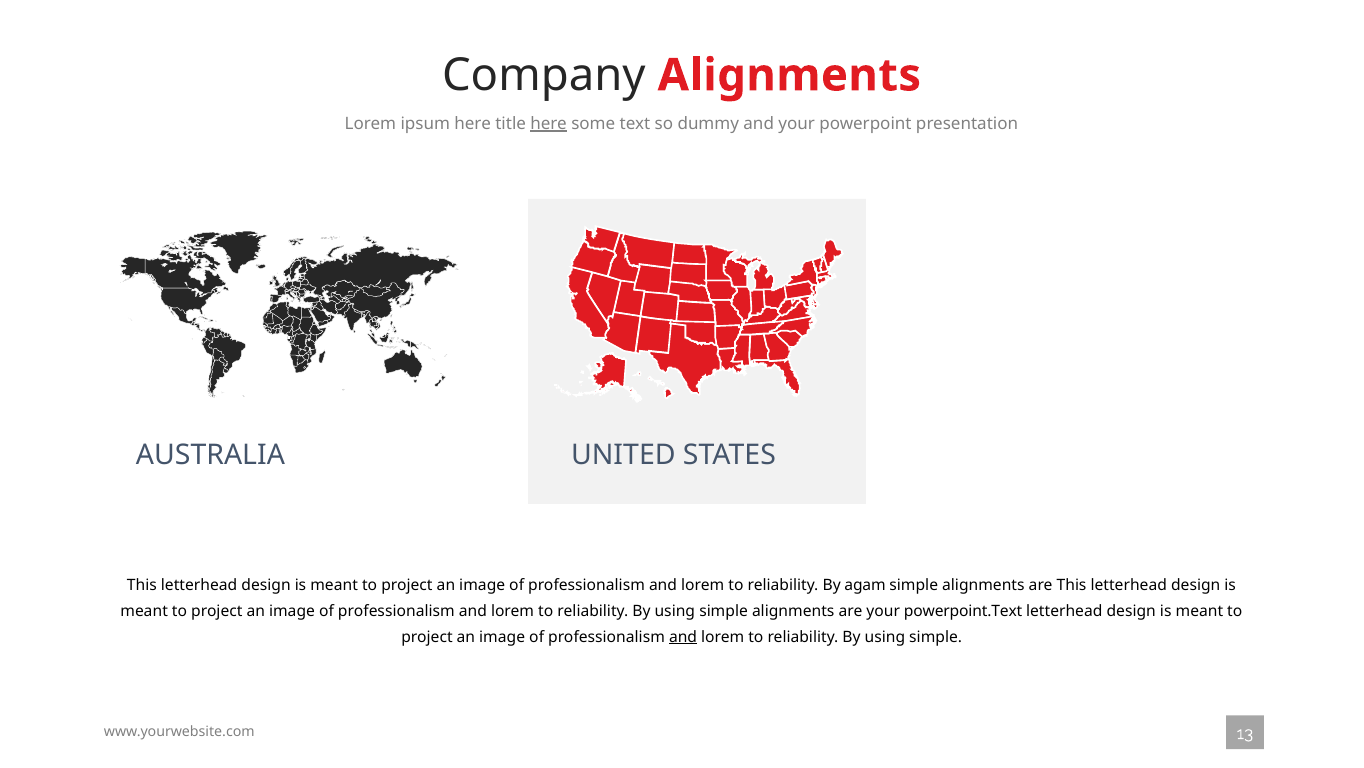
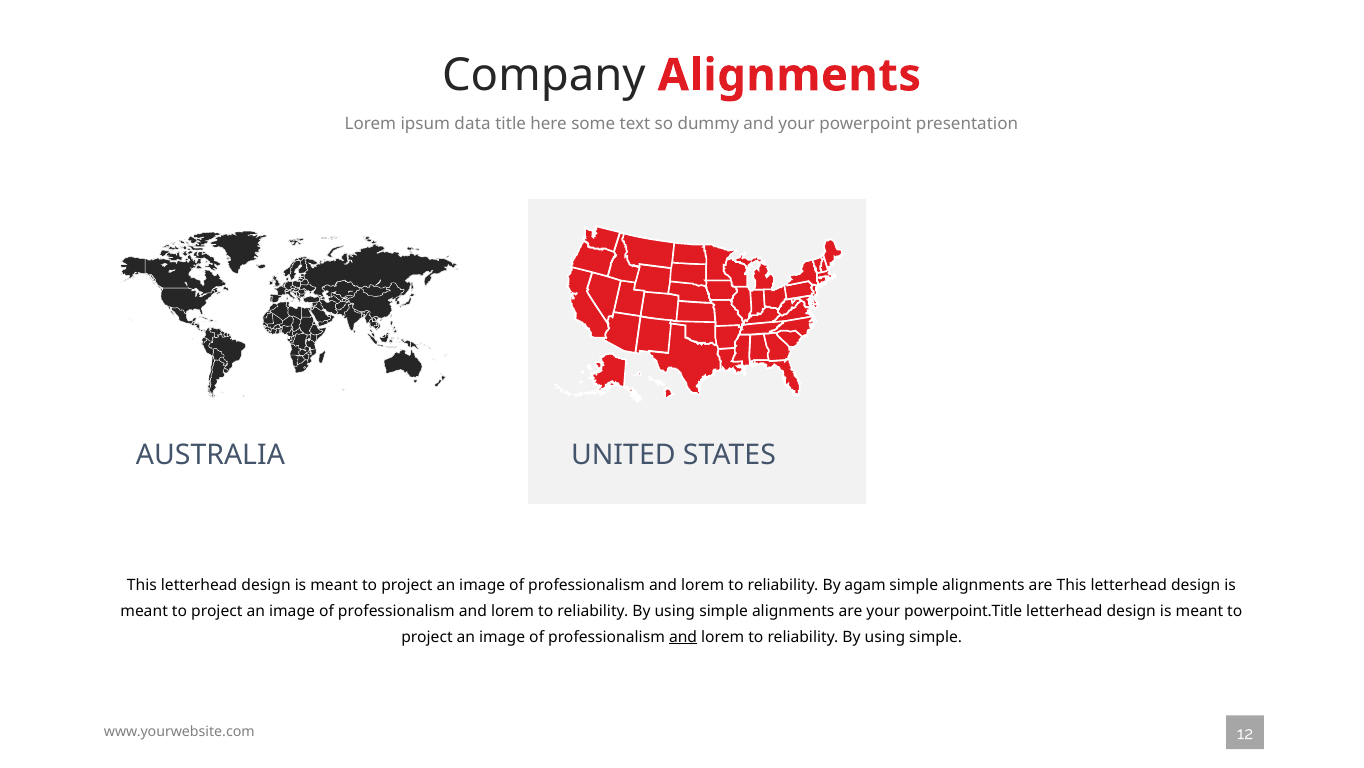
ipsum here: here -> data
here at (549, 124) underline: present -> none
powerpoint.Text: powerpoint.Text -> powerpoint.Title
13: 13 -> 12
